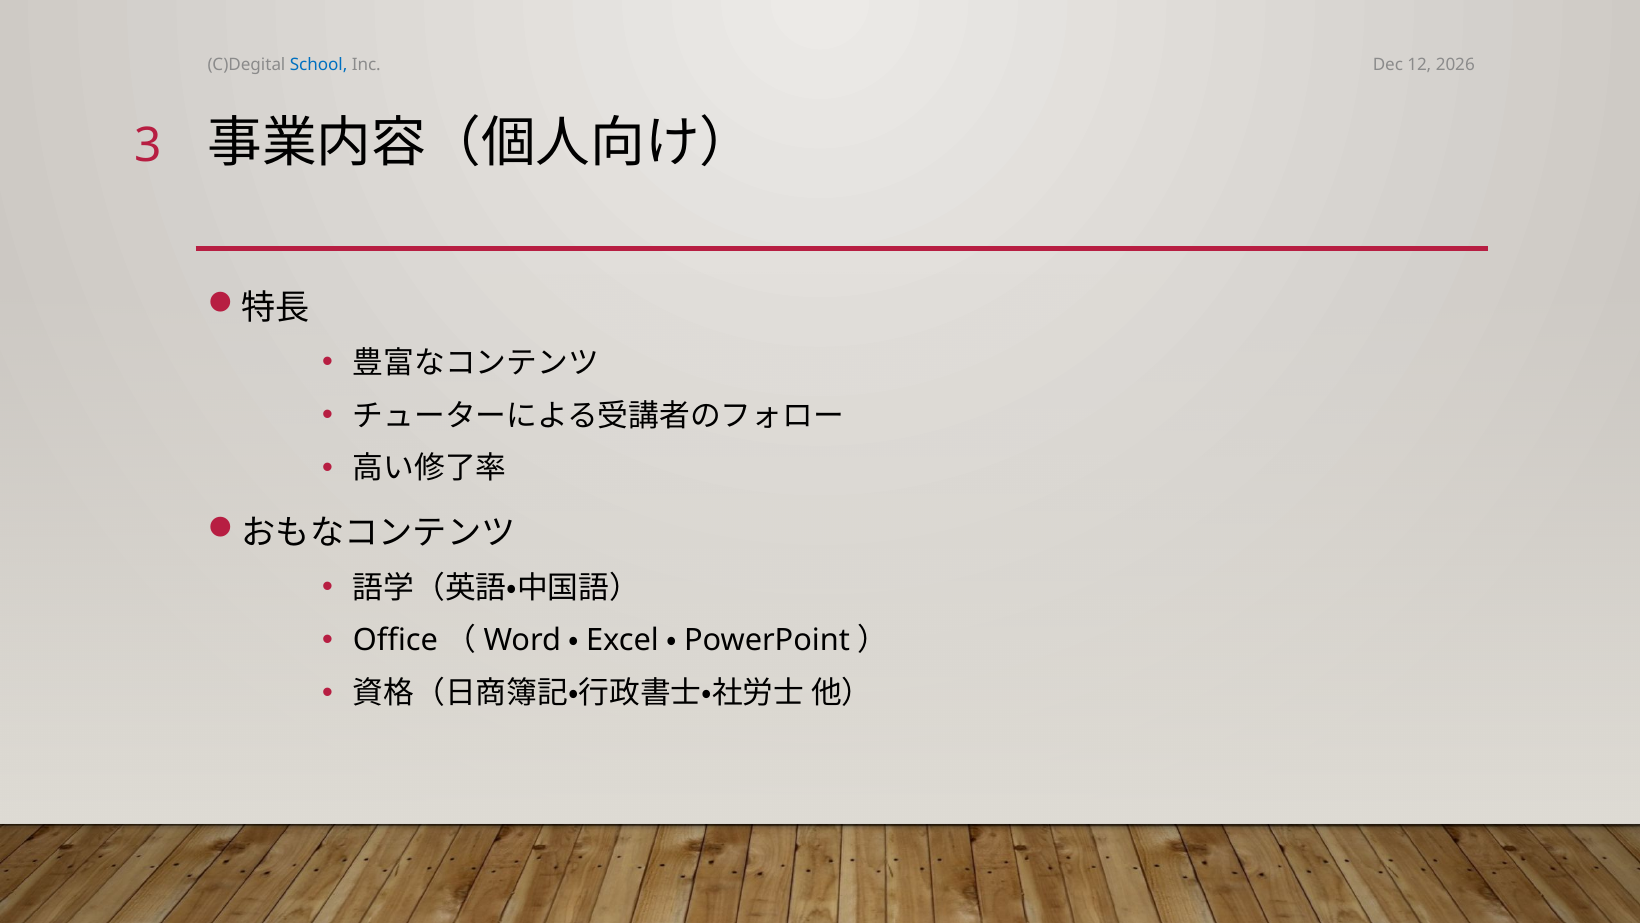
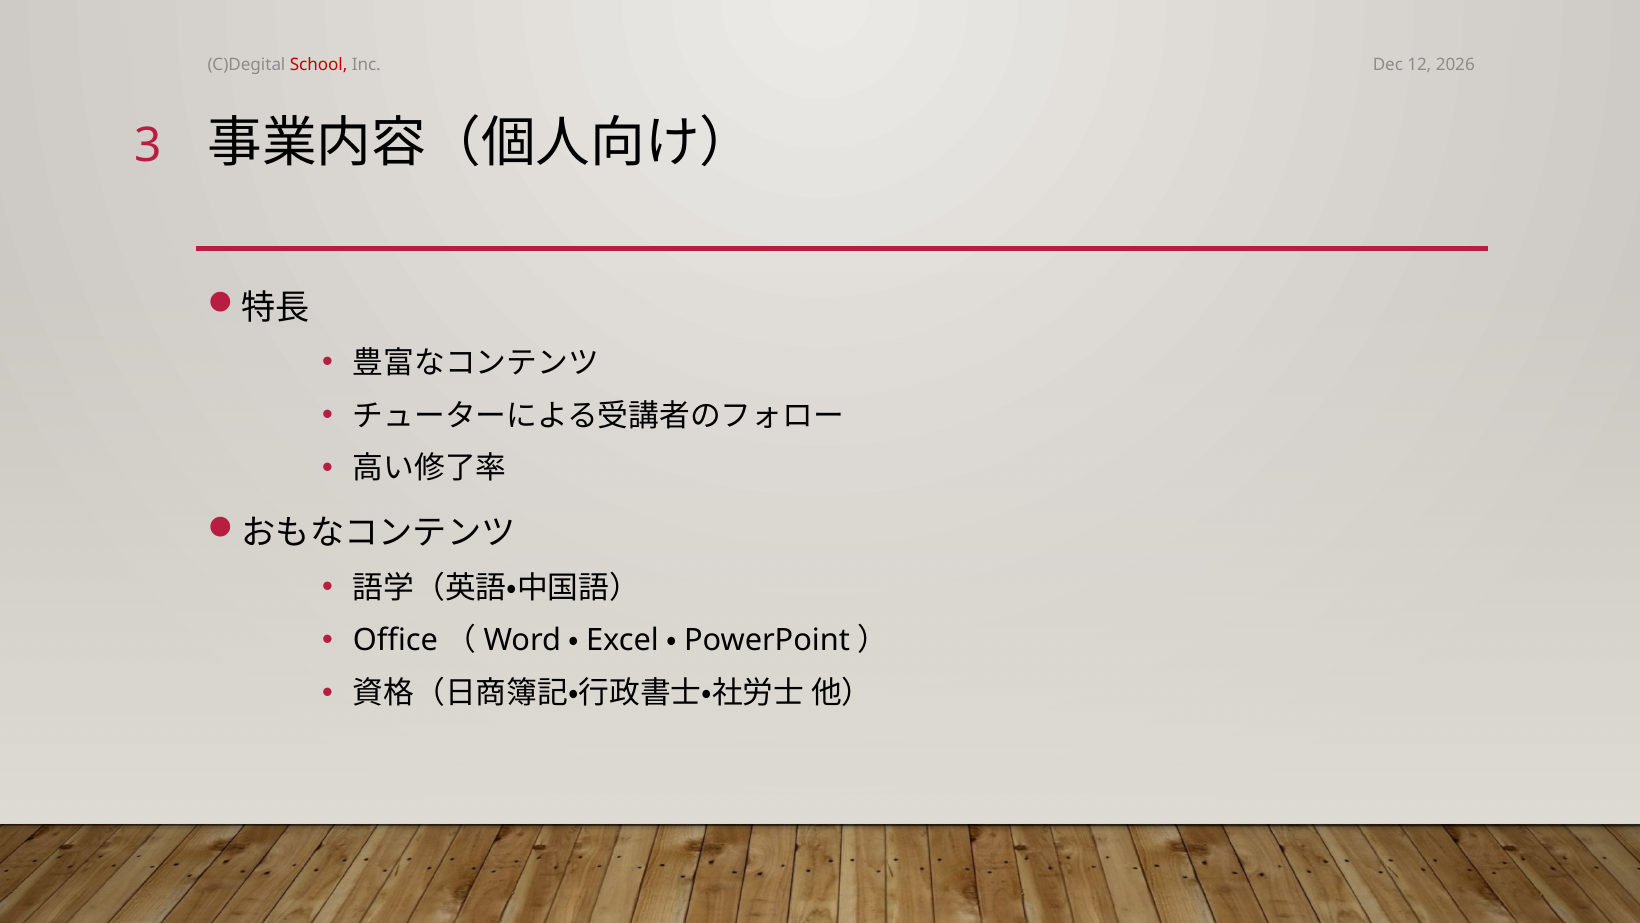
School colour: blue -> red
